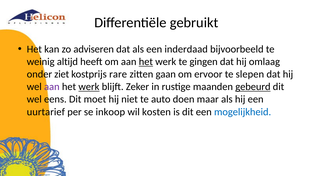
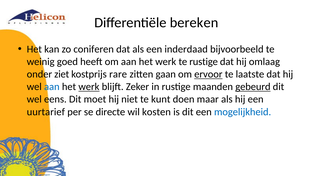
gebruikt: gebruikt -> bereken
adviseren: adviseren -> coniferen
altijd: altijd -> goed
het at (146, 62) underline: present -> none
te gingen: gingen -> rustige
ervoor underline: none -> present
slepen: slepen -> laatste
aan at (52, 87) colour: purple -> blue
auto: auto -> kunt
inkoop: inkoop -> directe
